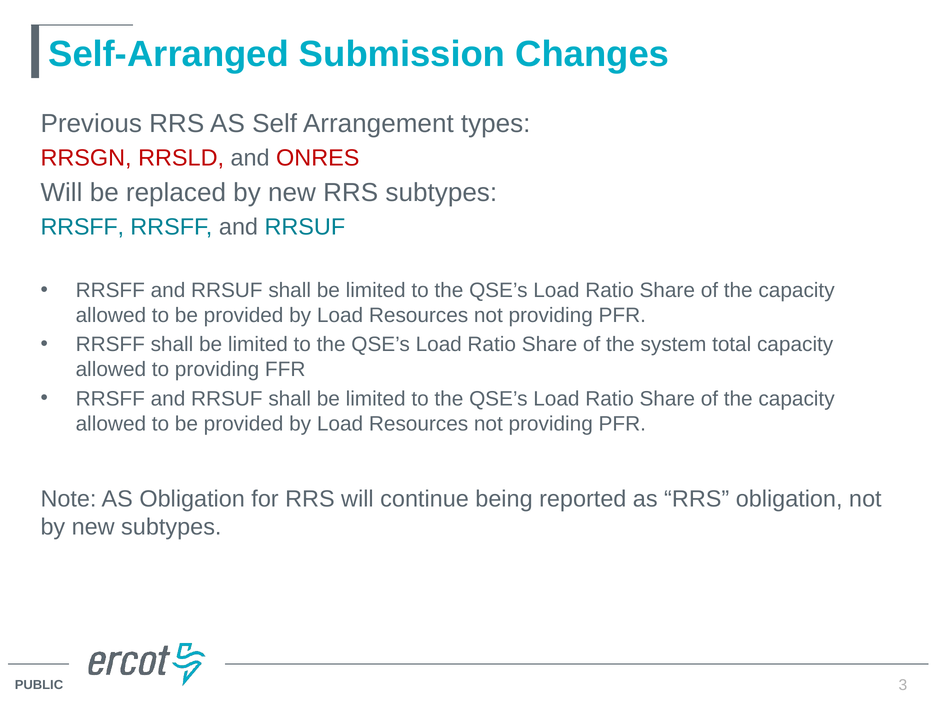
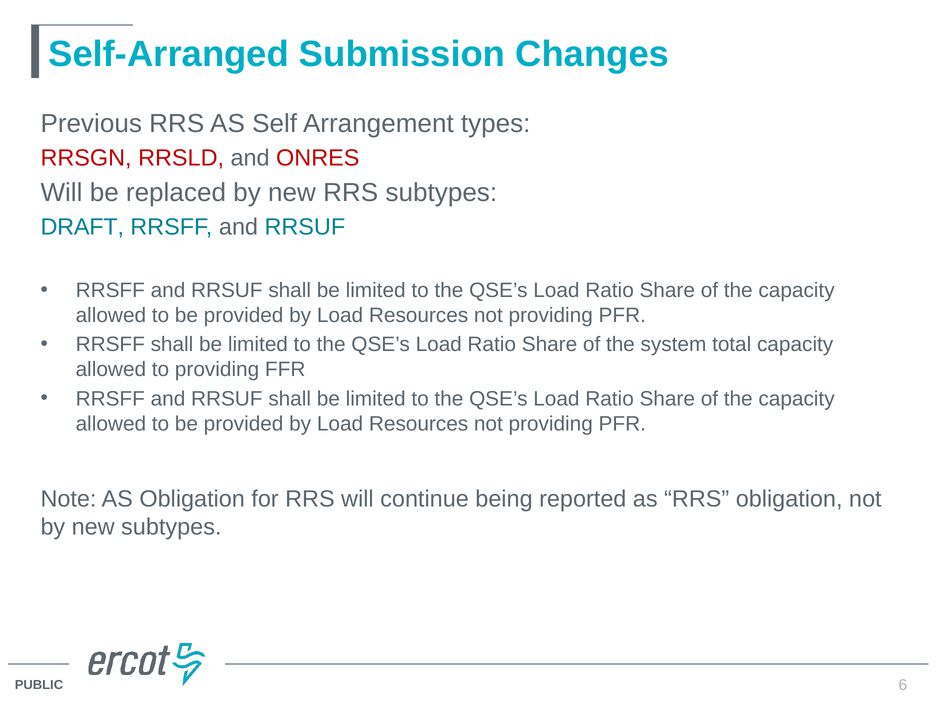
RRSFF at (82, 227): RRSFF -> DRAFT
3: 3 -> 6
